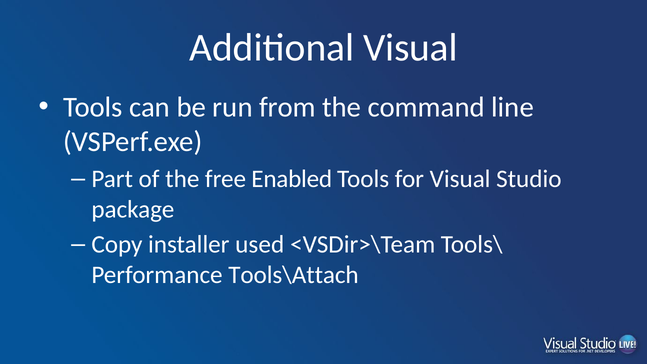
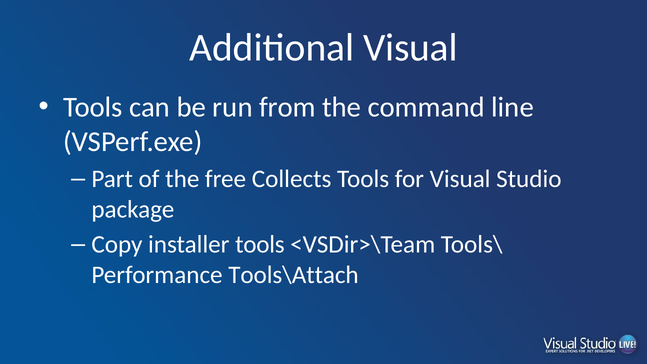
Enabled: Enabled -> Collects
installer used: used -> tools
